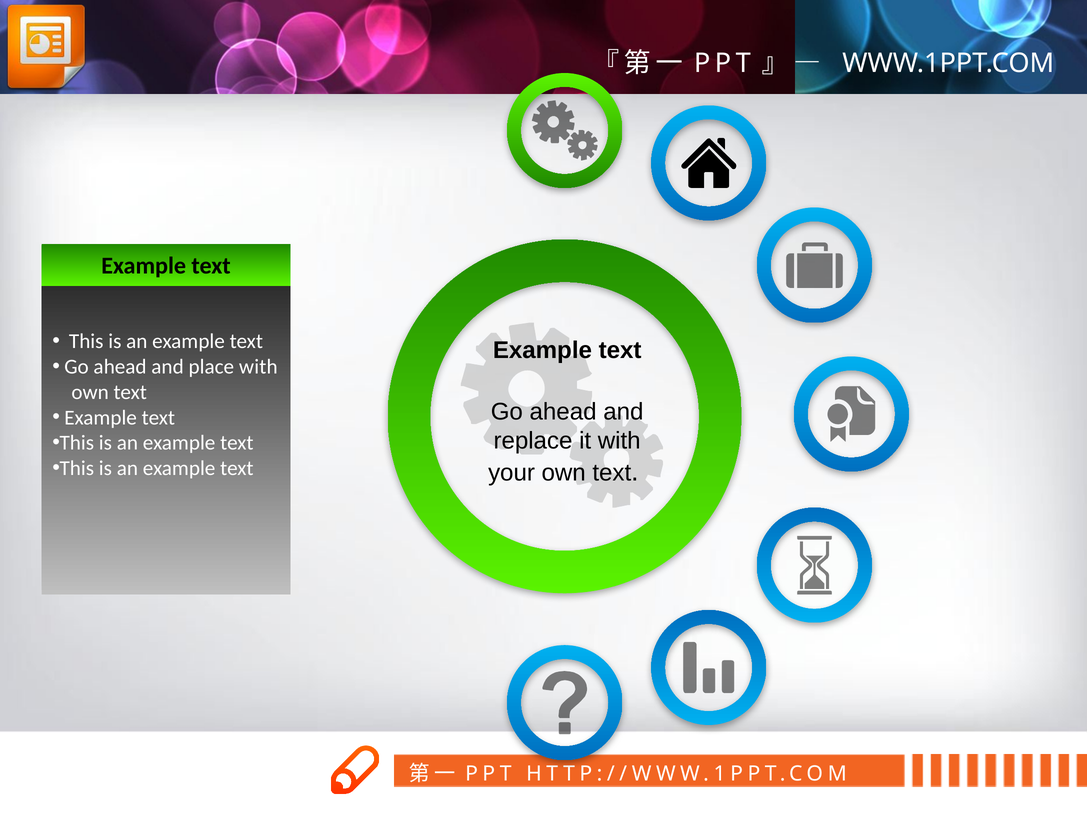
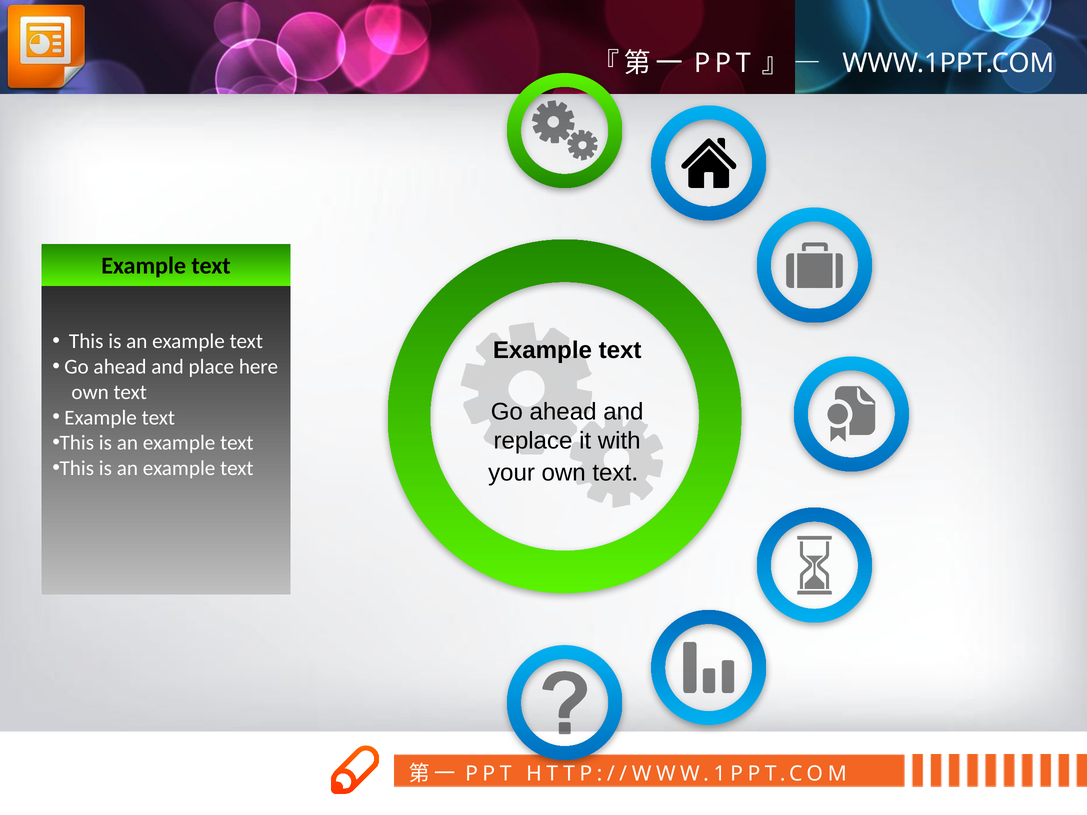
place with: with -> here
